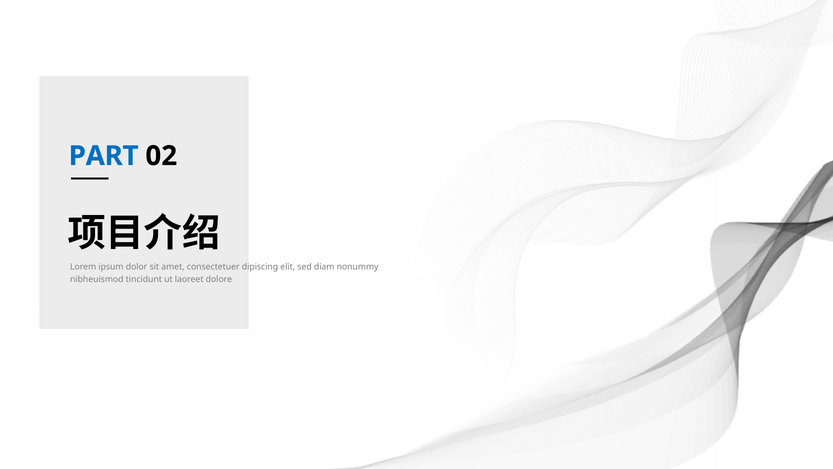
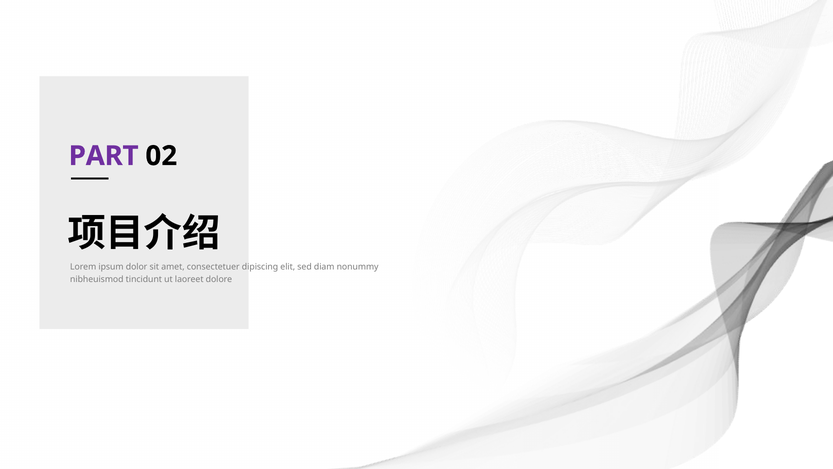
PART colour: blue -> purple
